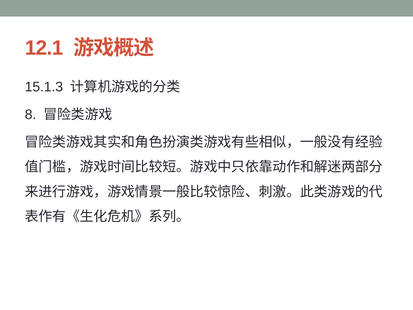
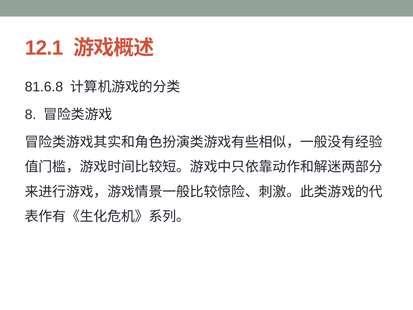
15.1.3: 15.1.3 -> 81.6.8
